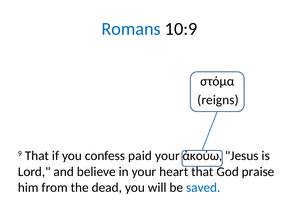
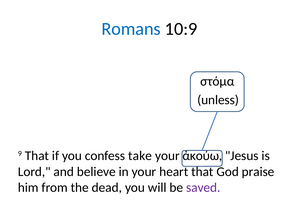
reigns: reigns -> unless
paid: paid -> take
saved colour: blue -> purple
